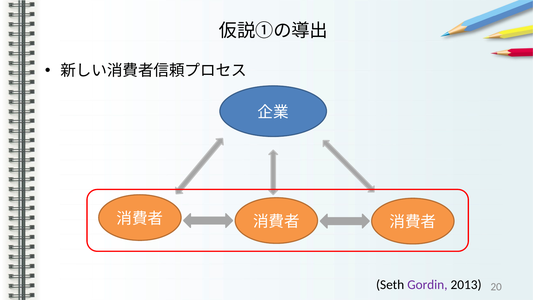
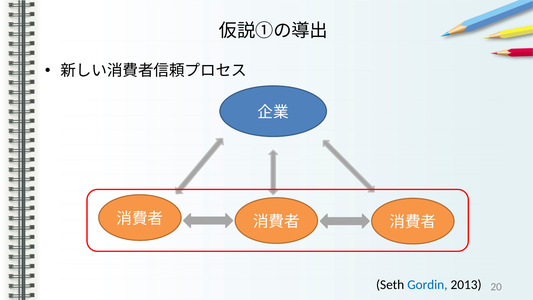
Gordin colour: purple -> blue
